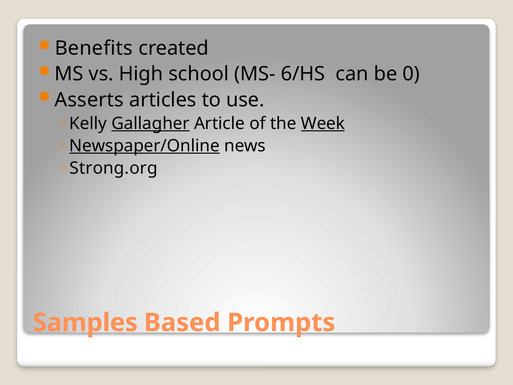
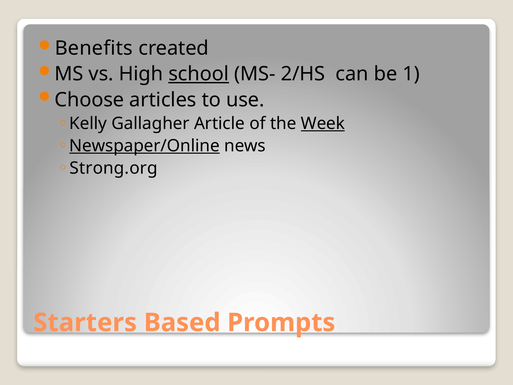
school underline: none -> present
6/HS: 6/HS -> 2/HS
0: 0 -> 1
Asserts: Asserts -> Choose
Gallagher underline: present -> none
Samples: Samples -> Starters
